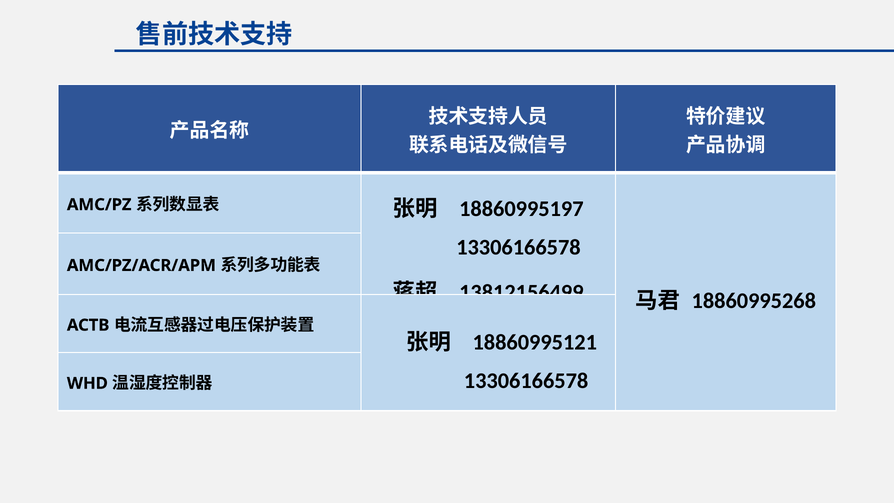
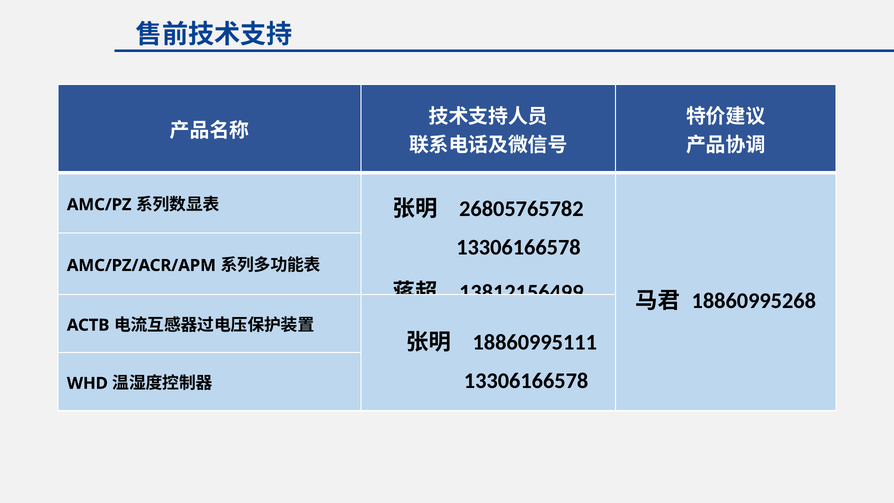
18860995197: 18860995197 -> 26805765782
18860995121: 18860995121 -> 18860995111
